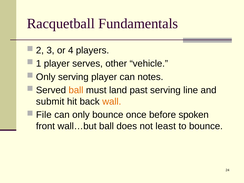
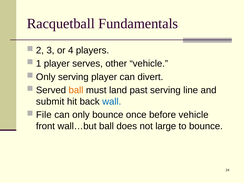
notes: notes -> divert
wall colour: orange -> blue
before spoken: spoken -> vehicle
least: least -> large
